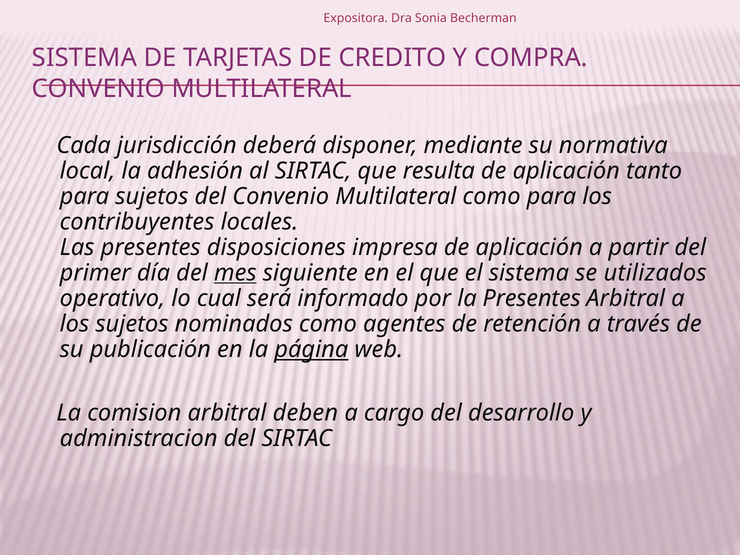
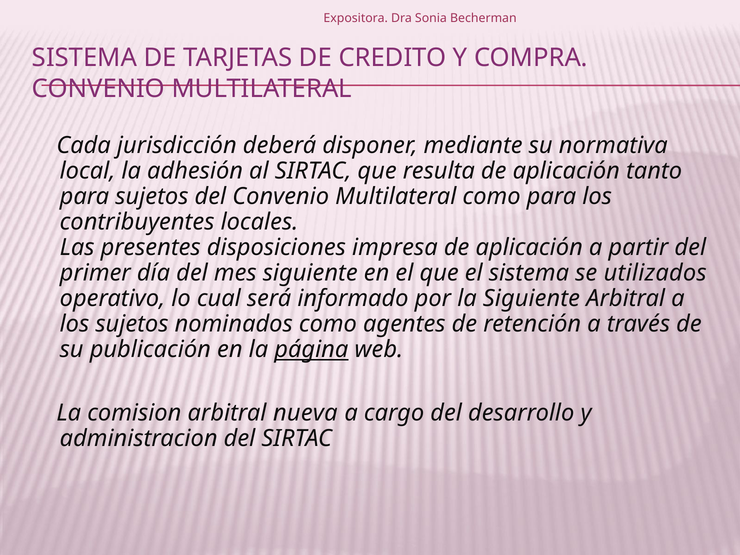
mes underline: present -> none
la Presentes: Presentes -> Siguiente
deben: deben -> nueva
